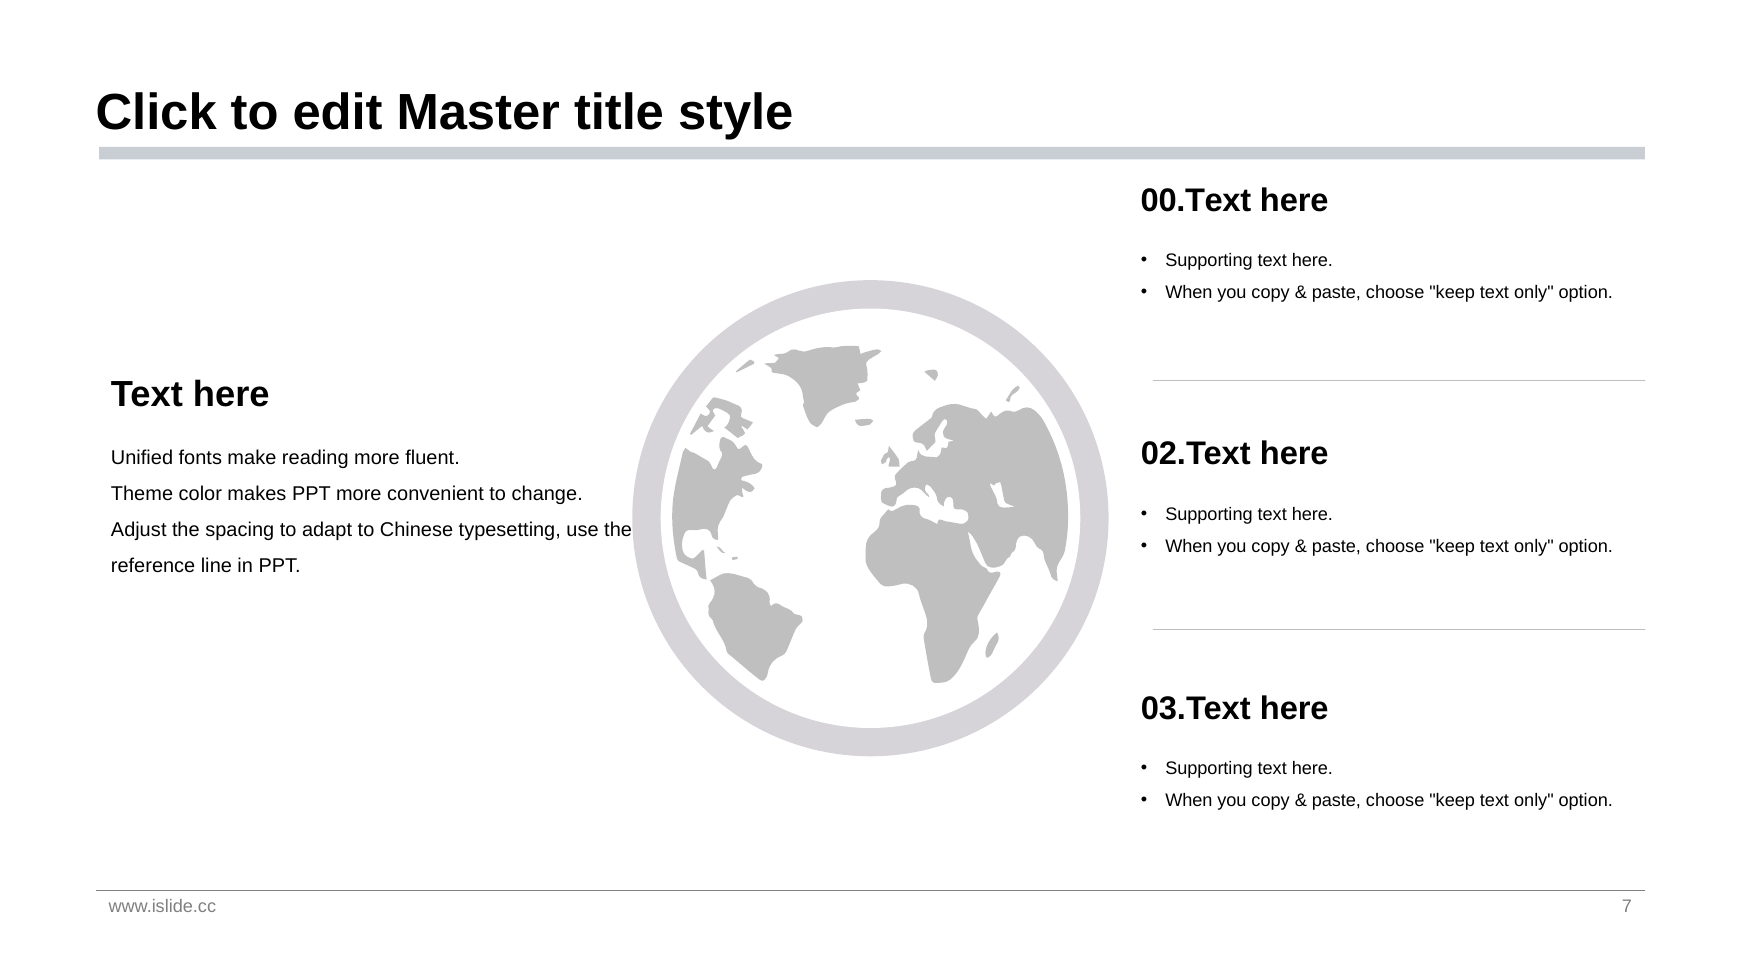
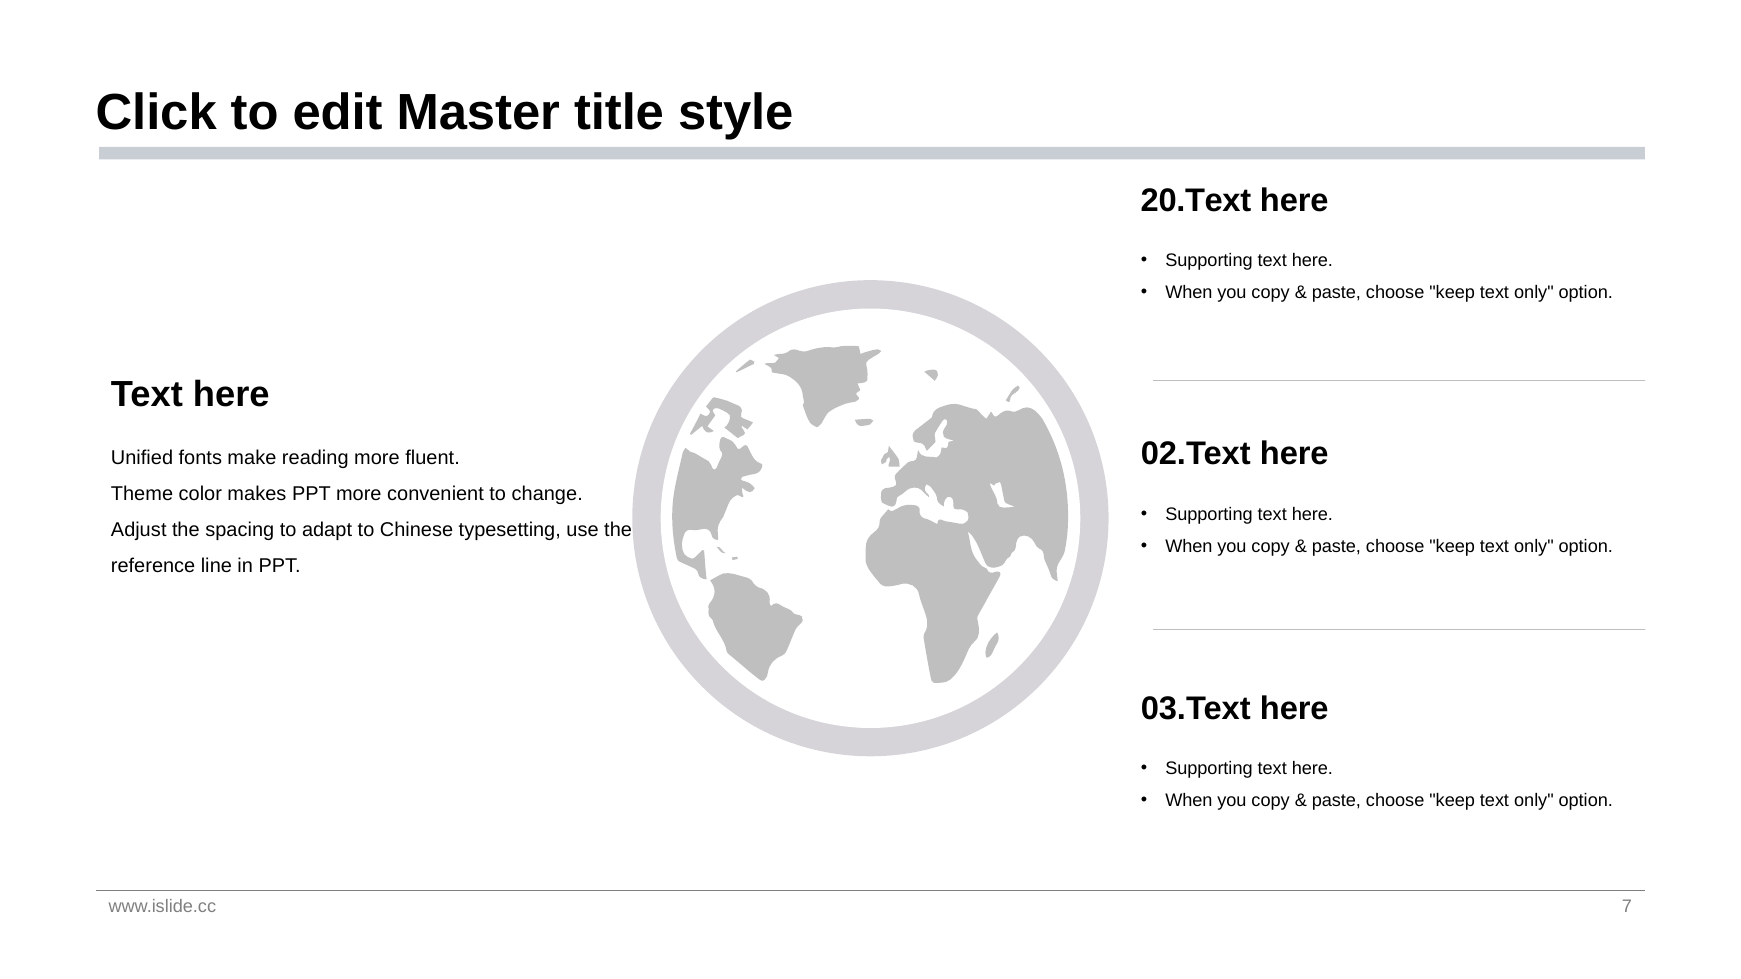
00.Text: 00.Text -> 20.Text
